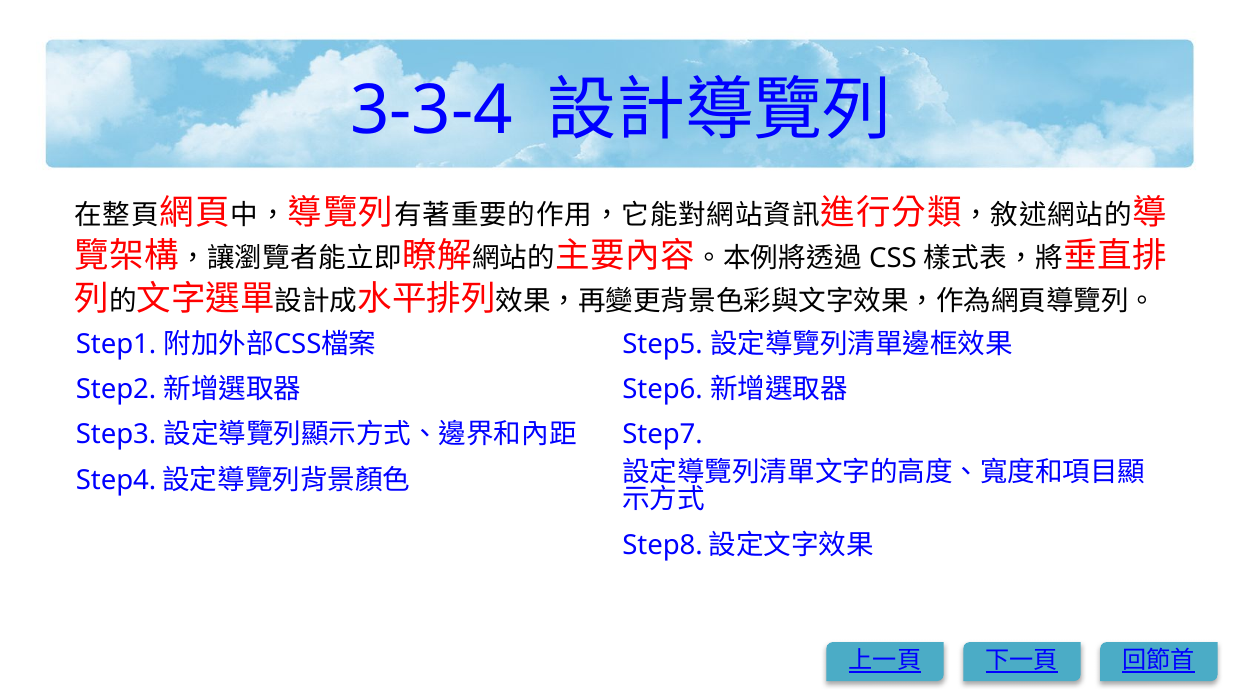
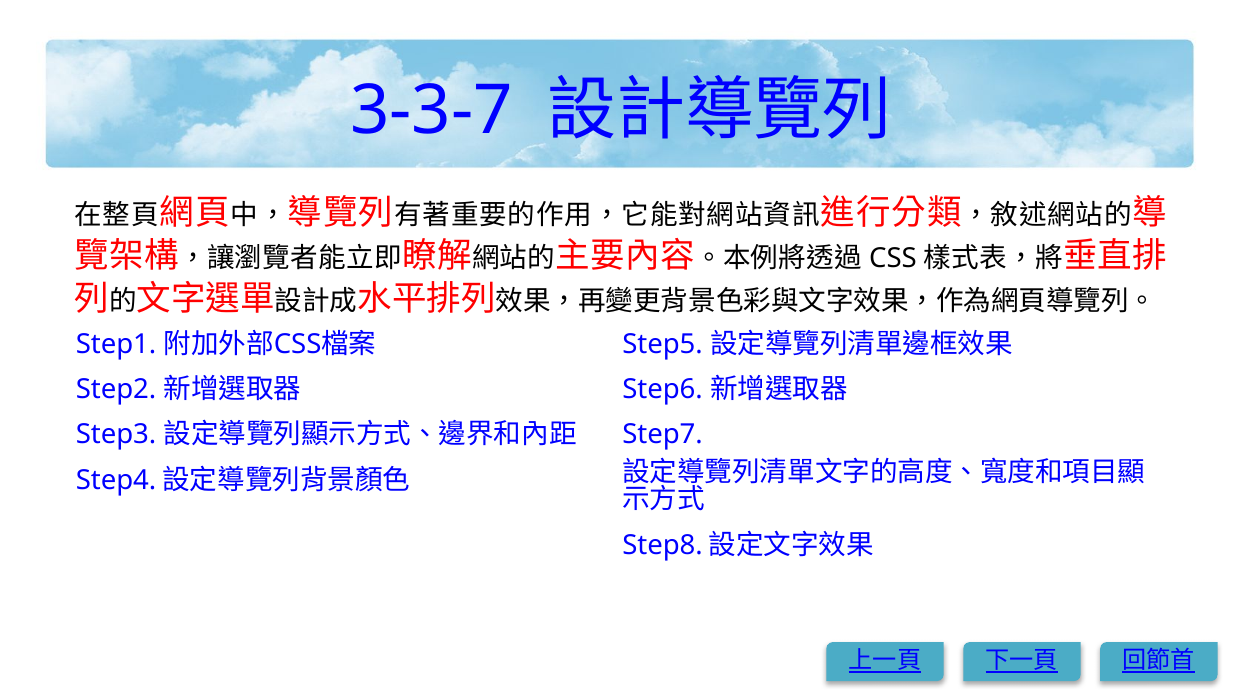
3-3-4: 3-3-4 -> 3-3-7
